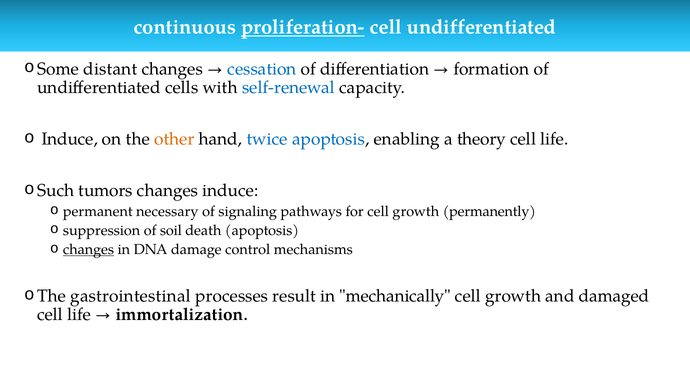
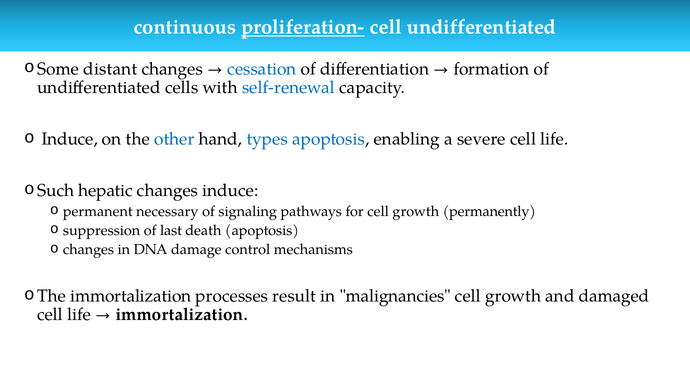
other colour: orange -> blue
twice: twice -> types
theory: theory -> severe
tumors: tumors -> hepatic
soil: soil -> last
changes at (89, 250) underline: present -> none
The gastrointestinal: gastrointestinal -> immortalization
mechanically: mechanically -> malignancies
